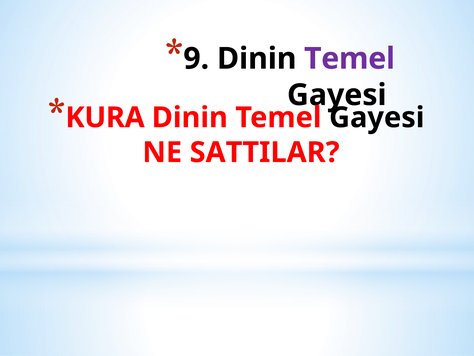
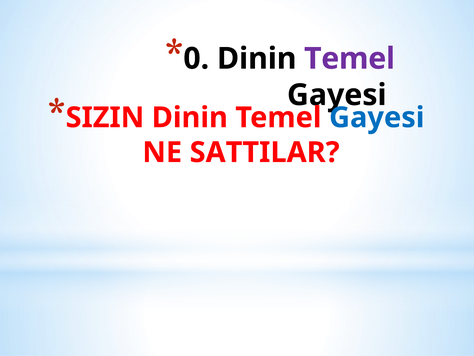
9: 9 -> 0
KURA: KURA -> SIZIN
Gayesi at (377, 117) colour: black -> blue
